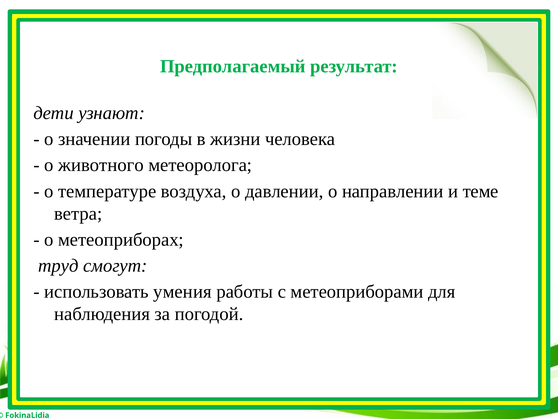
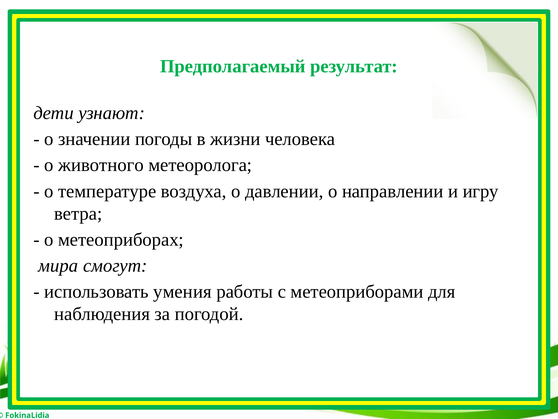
теме: теме -> игру
труд: труд -> мира
